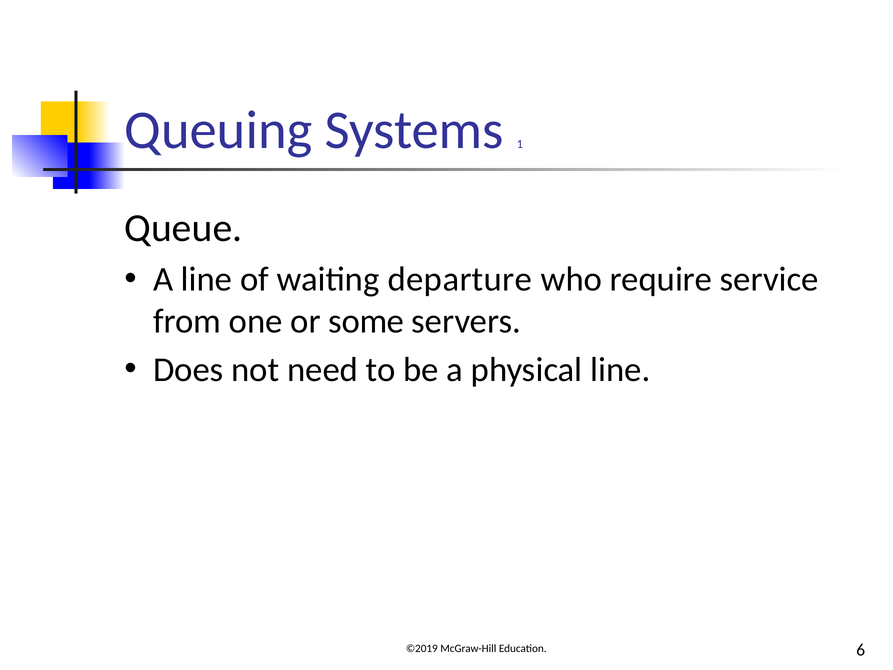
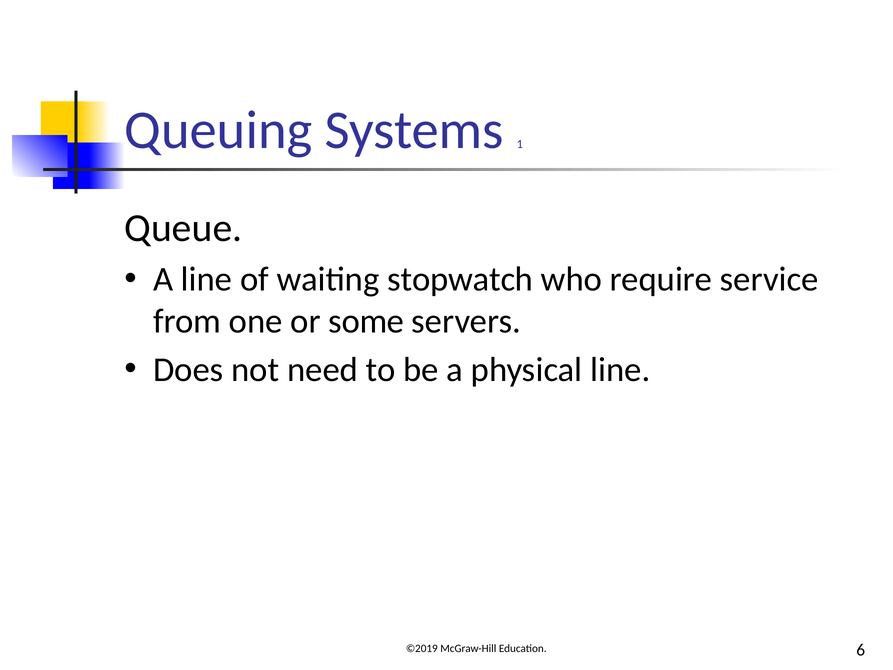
departure: departure -> stopwatch
